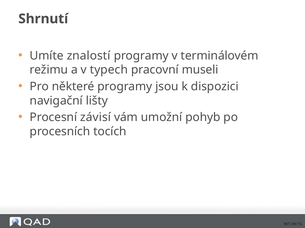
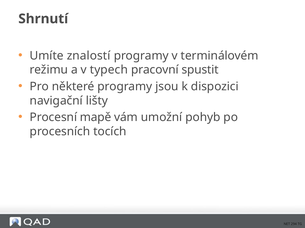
museli: museli -> spustit
závisí: závisí -> mapě
